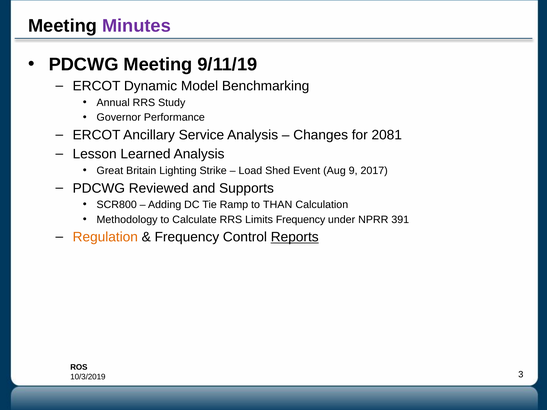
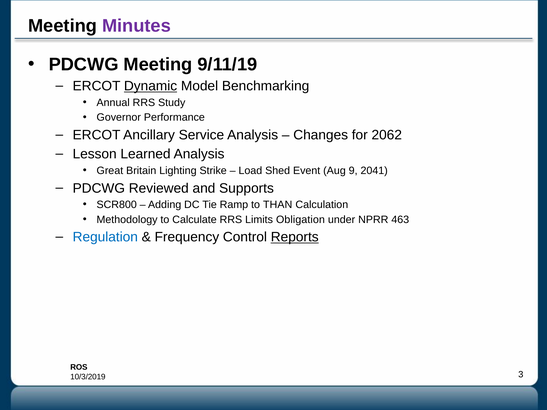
Dynamic underline: none -> present
2081: 2081 -> 2062
2017: 2017 -> 2041
Limits Frequency: Frequency -> Obligation
391: 391 -> 463
Regulation colour: orange -> blue
